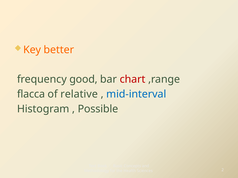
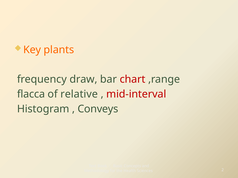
better: better -> plants
good: good -> draw
mid-interval colour: blue -> red
Possible: Possible -> Conveys
